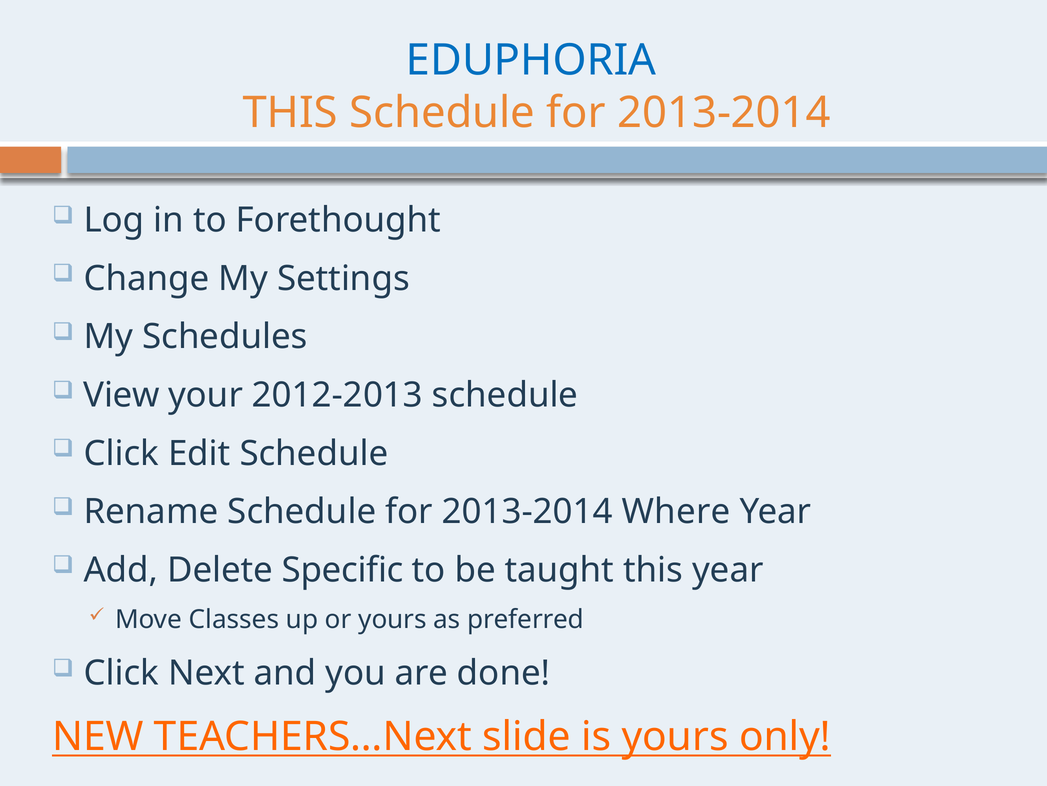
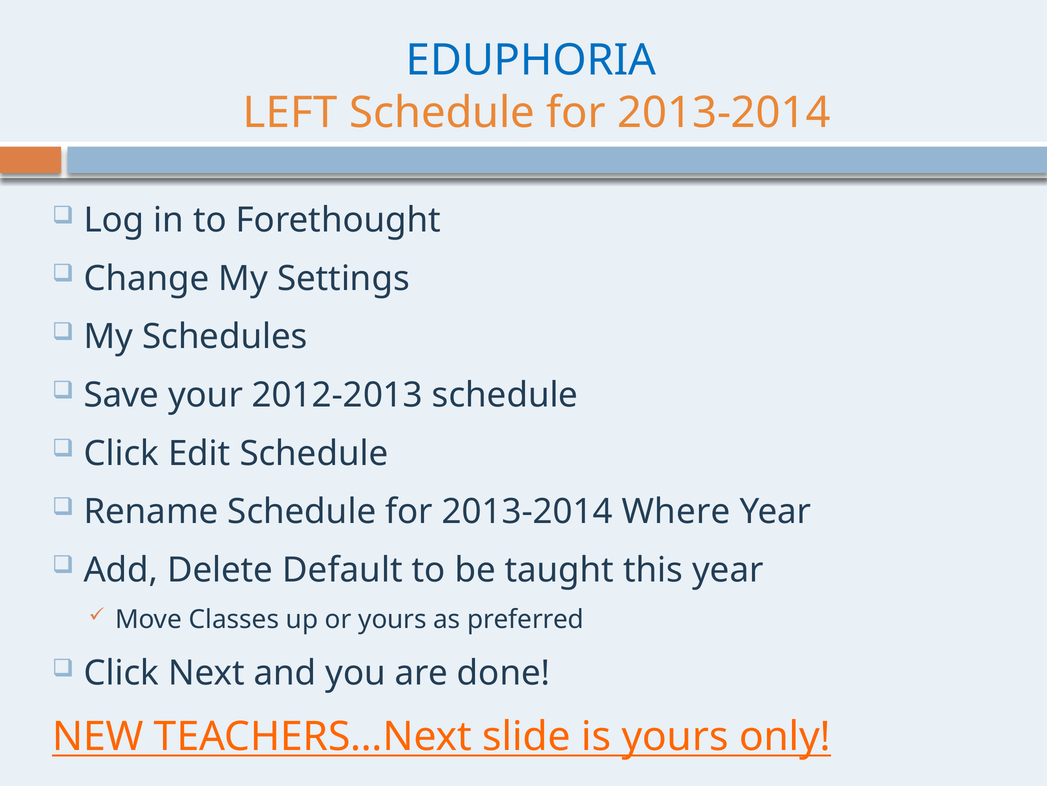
THIS at (290, 113): THIS -> LEFT
View: View -> Save
Specific: Specific -> Default
